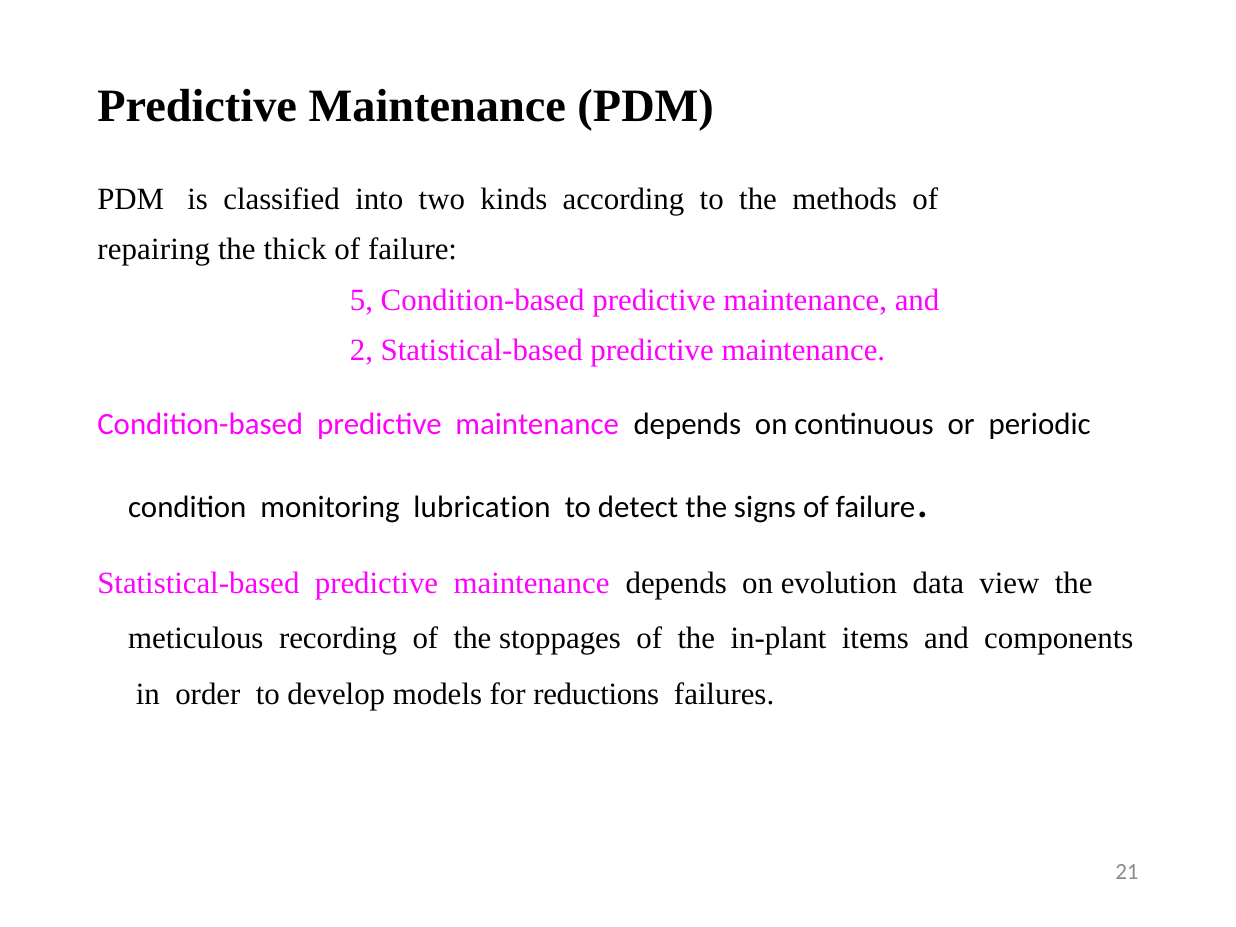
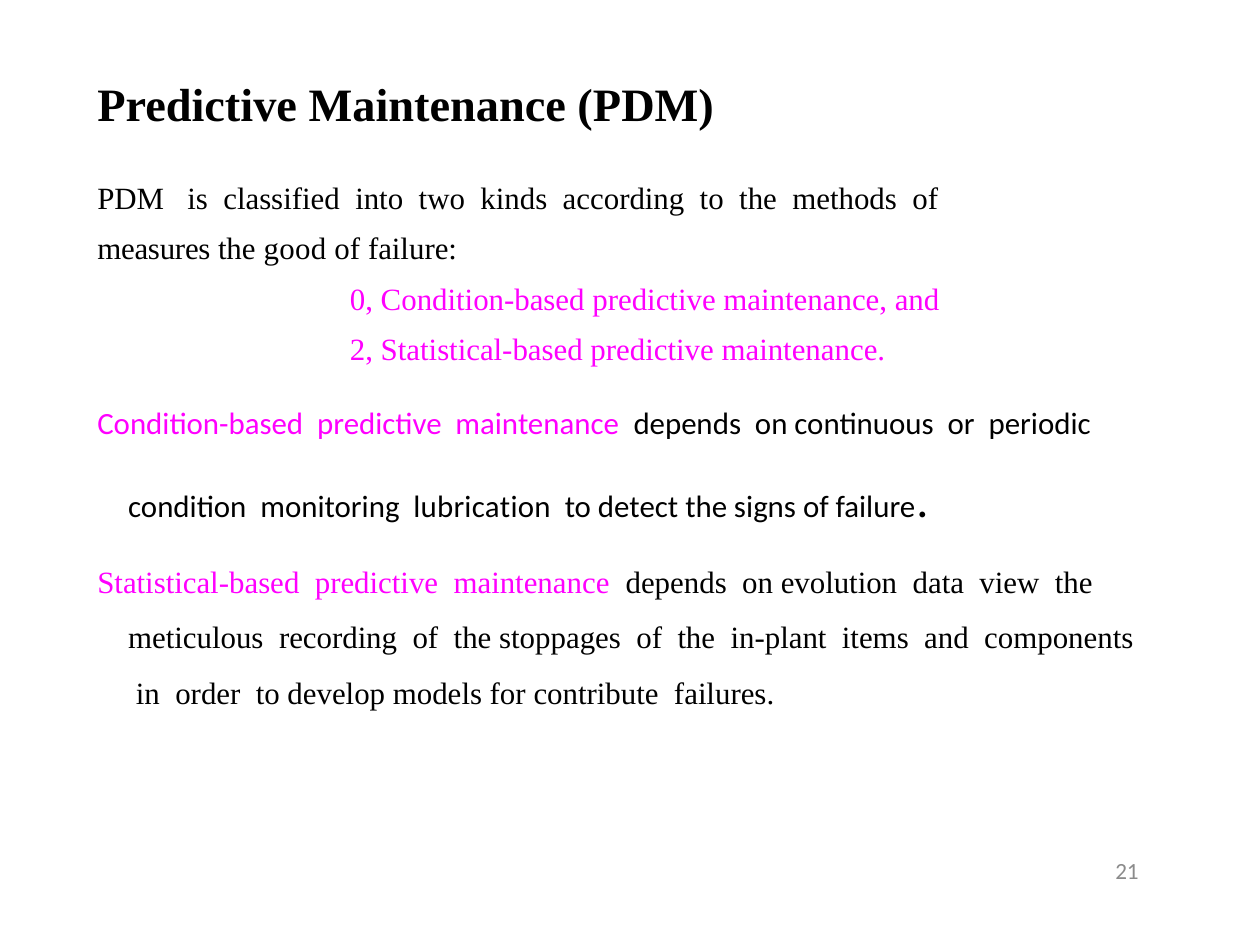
repairing: repairing -> measures
thick: thick -> good
5: 5 -> 0
reductions: reductions -> contribute
